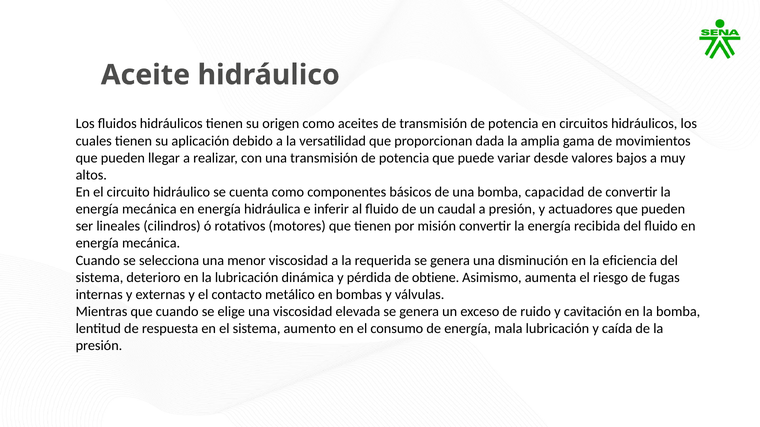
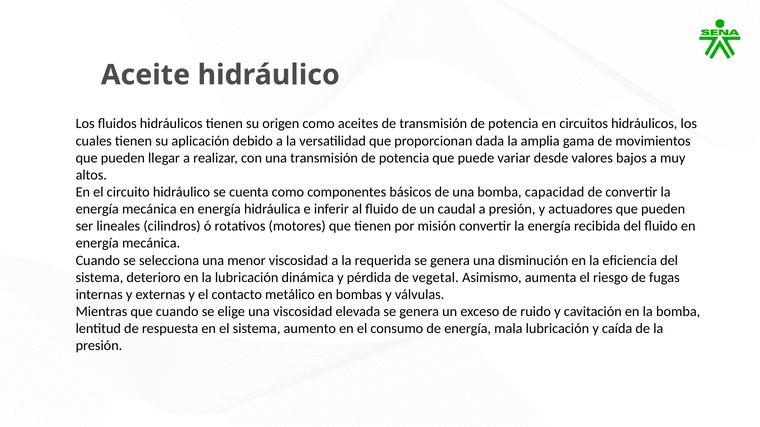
obtiene: obtiene -> vegetal
